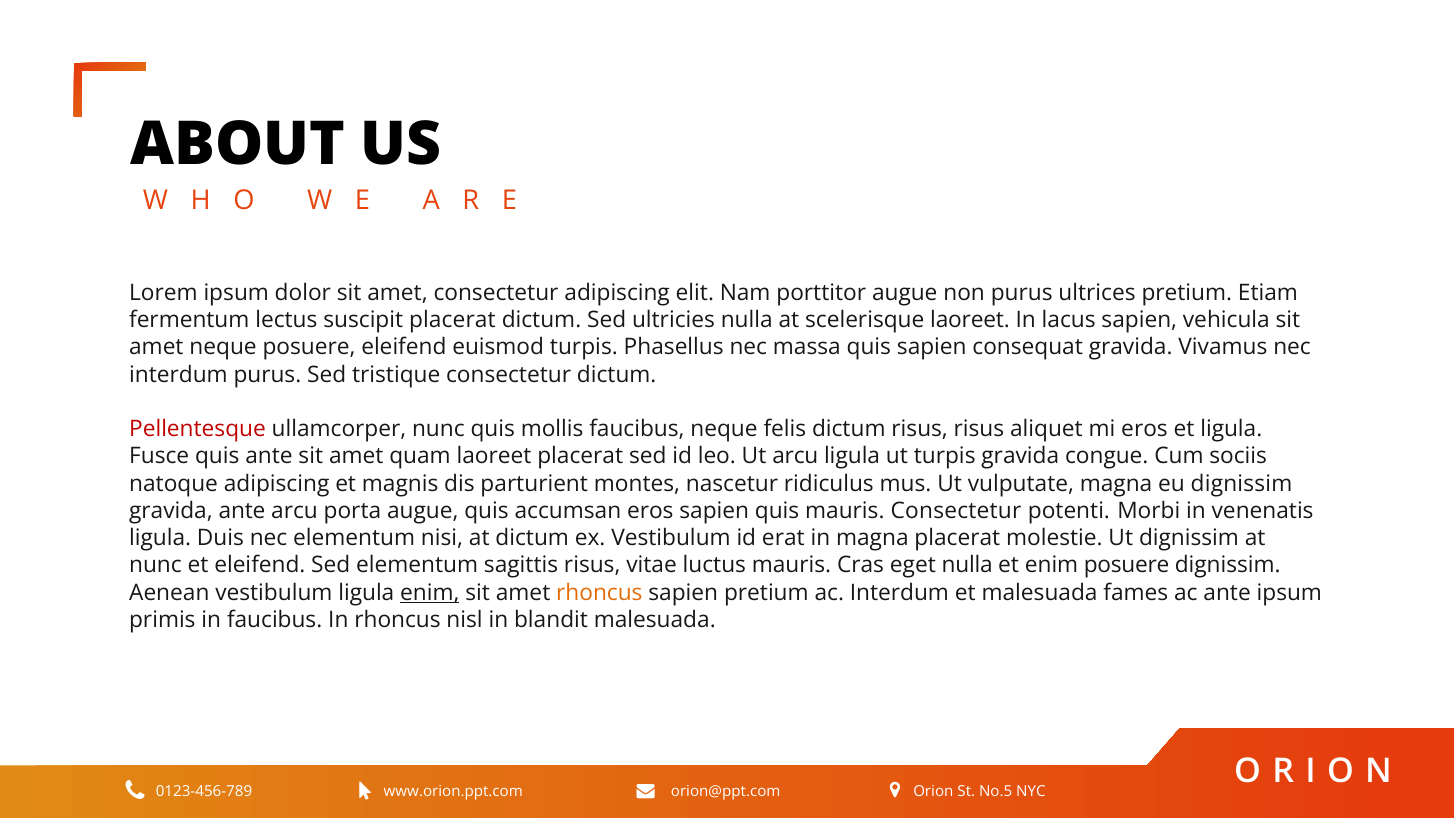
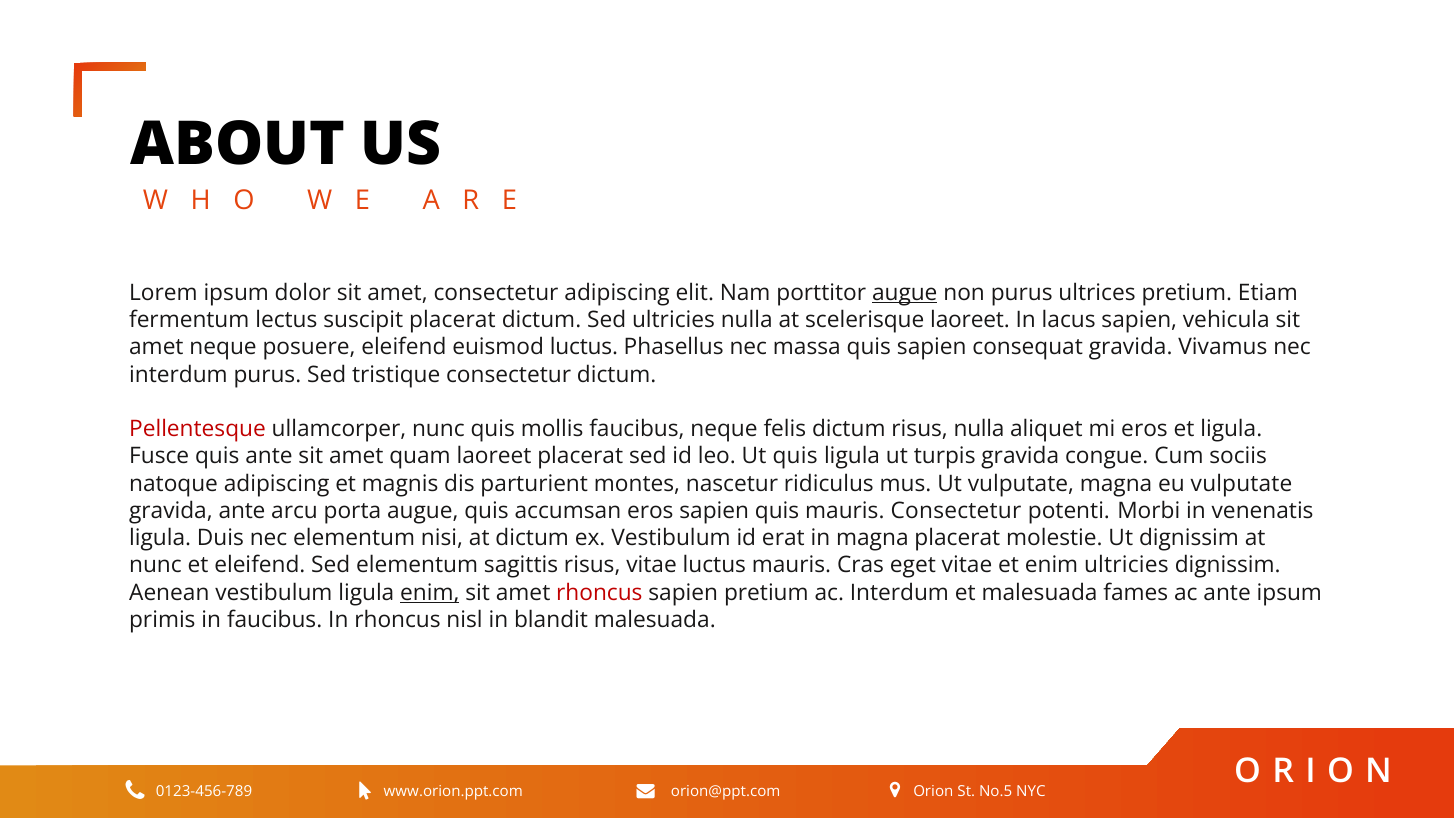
augue at (905, 293) underline: none -> present
euismod turpis: turpis -> luctus
risus risus: risus -> nulla
Ut arcu: arcu -> quis
eu dignissim: dignissim -> vulputate
eget nulla: nulla -> vitae
enim posuere: posuere -> ultricies
rhoncus at (599, 593) colour: orange -> red
